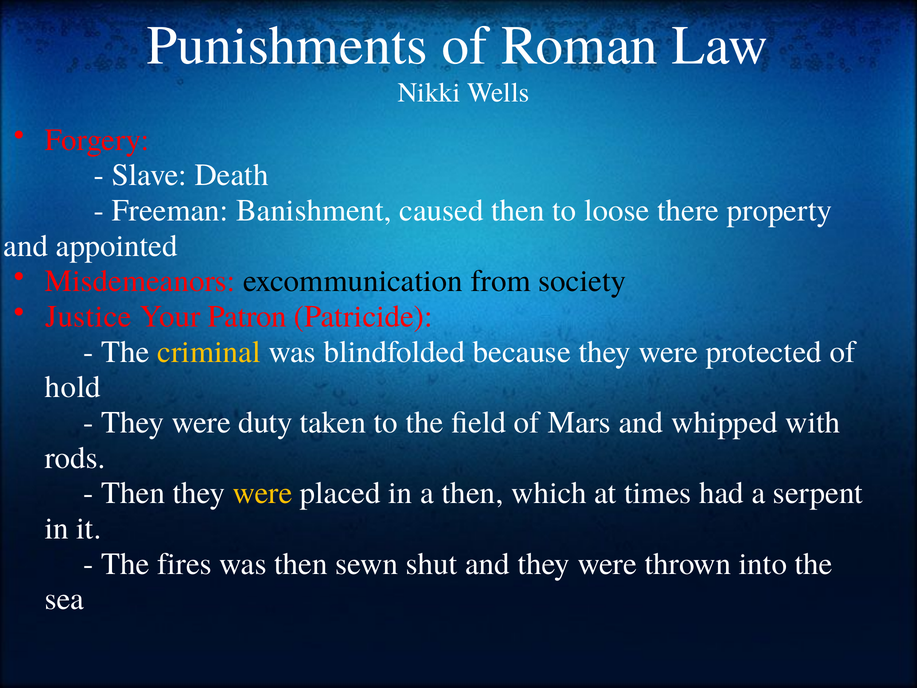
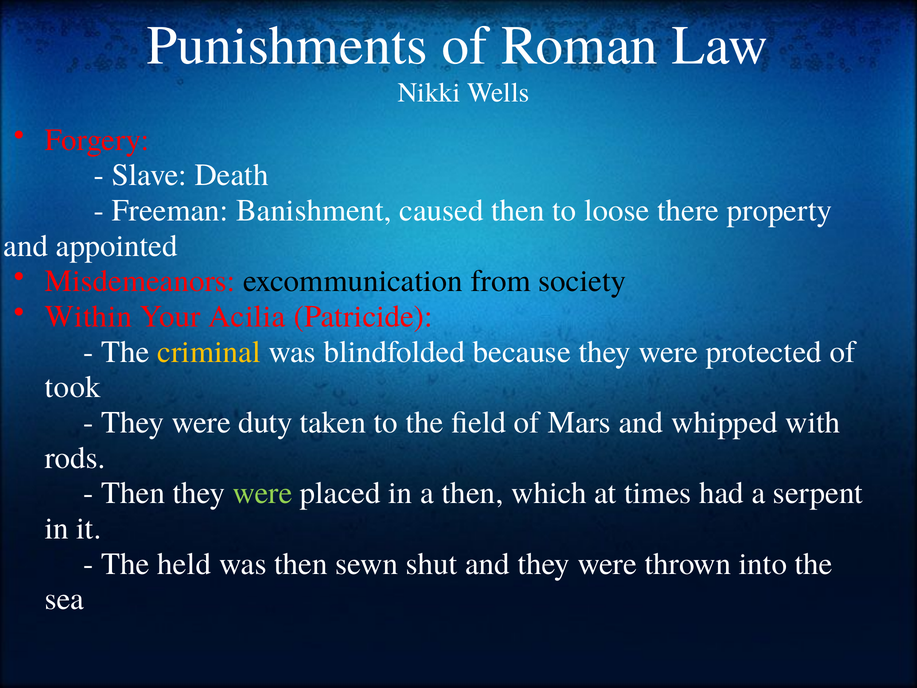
Justice: Justice -> Within
Patron: Patron -> Acilia
hold: hold -> took
were at (263, 493) colour: yellow -> light green
fires: fires -> held
